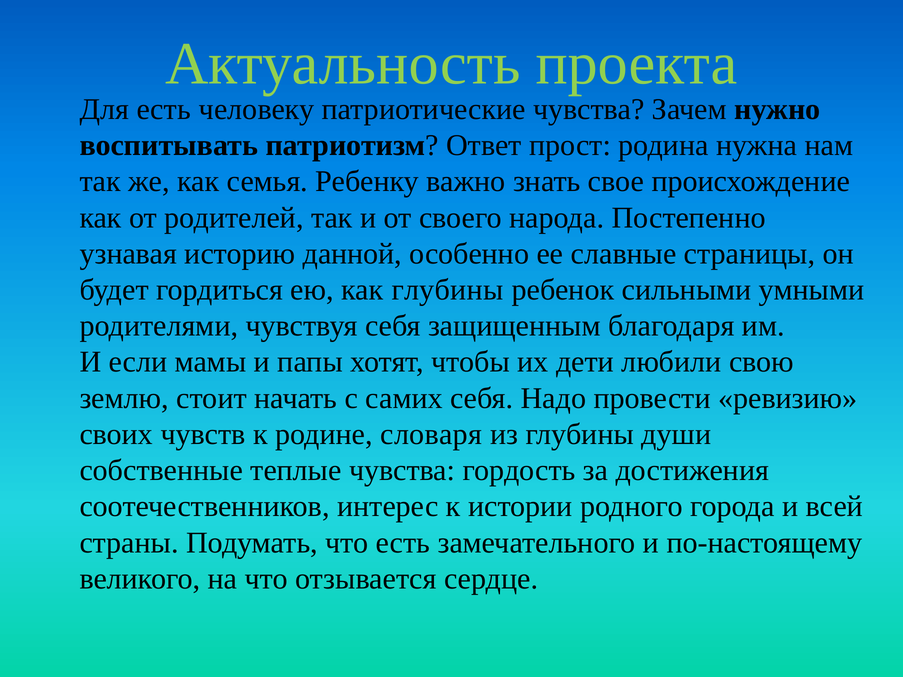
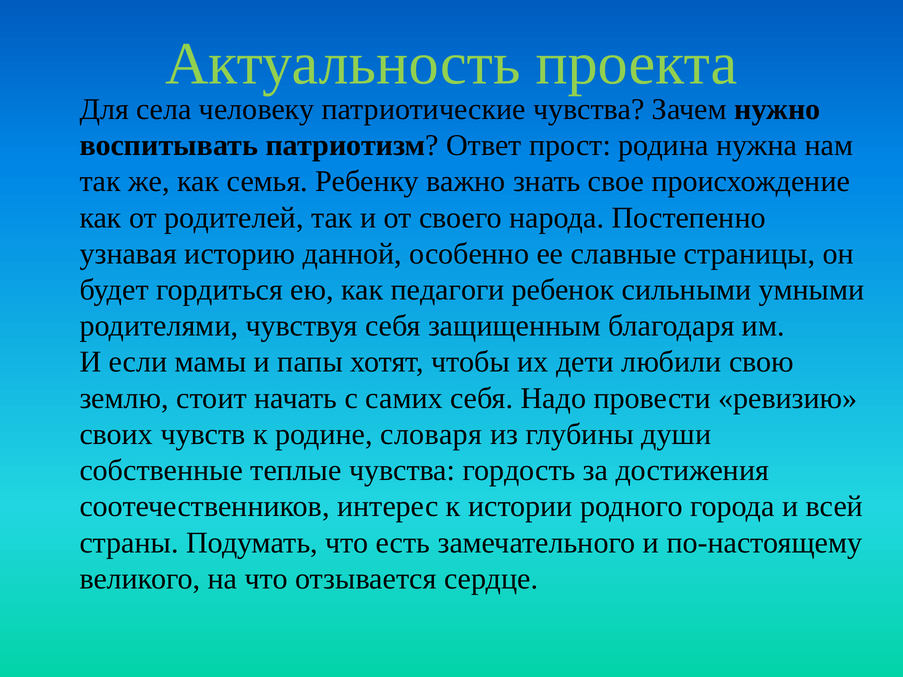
Для есть: есть -> села
как глубины: глубины -> педагоги
